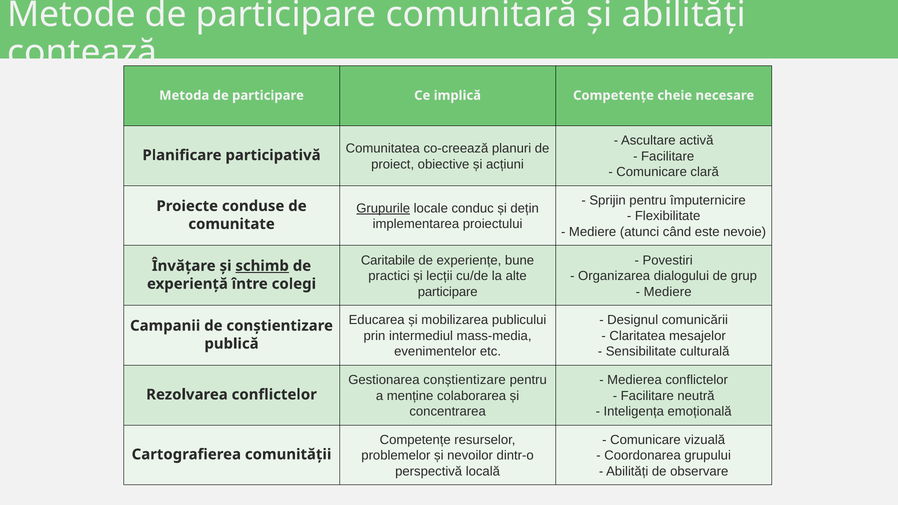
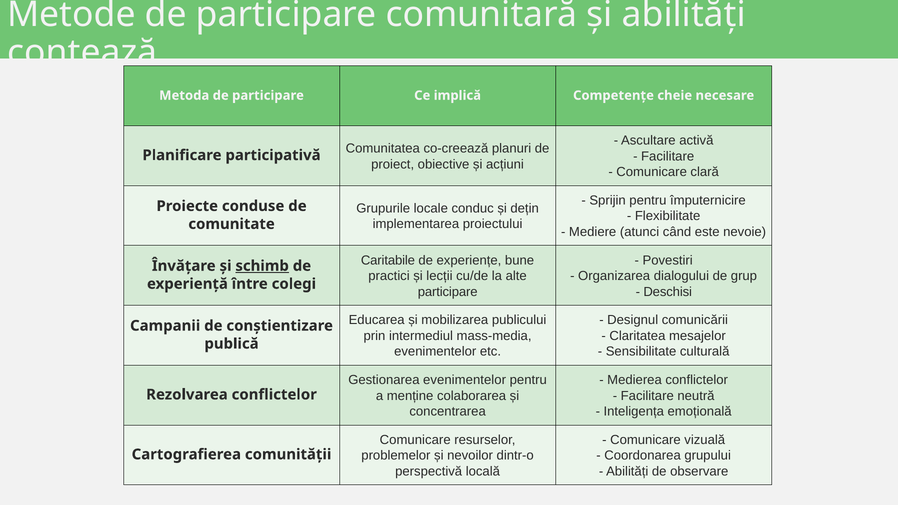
Grupurile underline: present -> none
Mediere at (668, 292): Mediere -> Deschisi
Gestionarea conștientizare: conștientizare -> evenimentelor
Competențe at (415, 440): Competențe -> Comunicare
